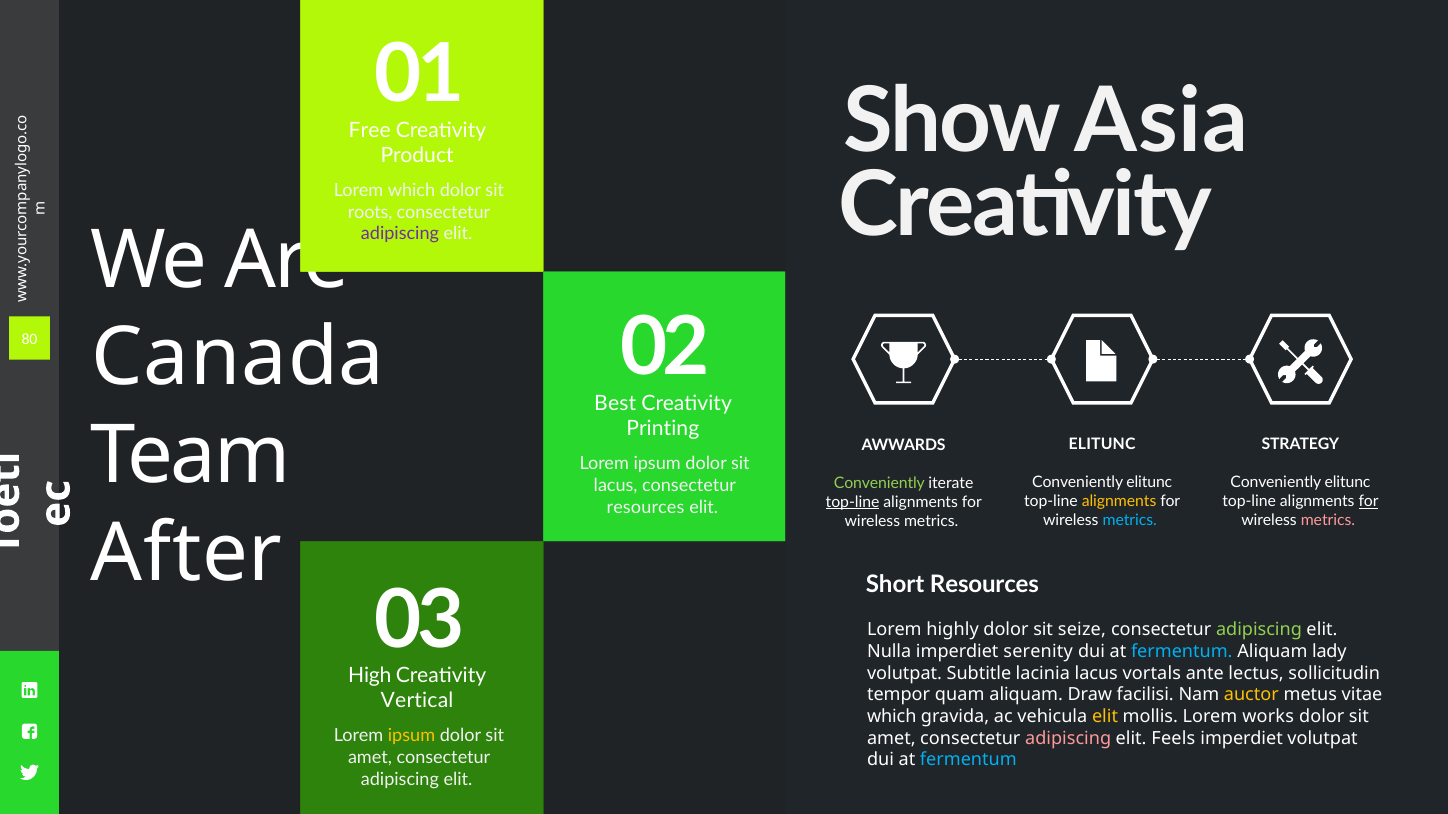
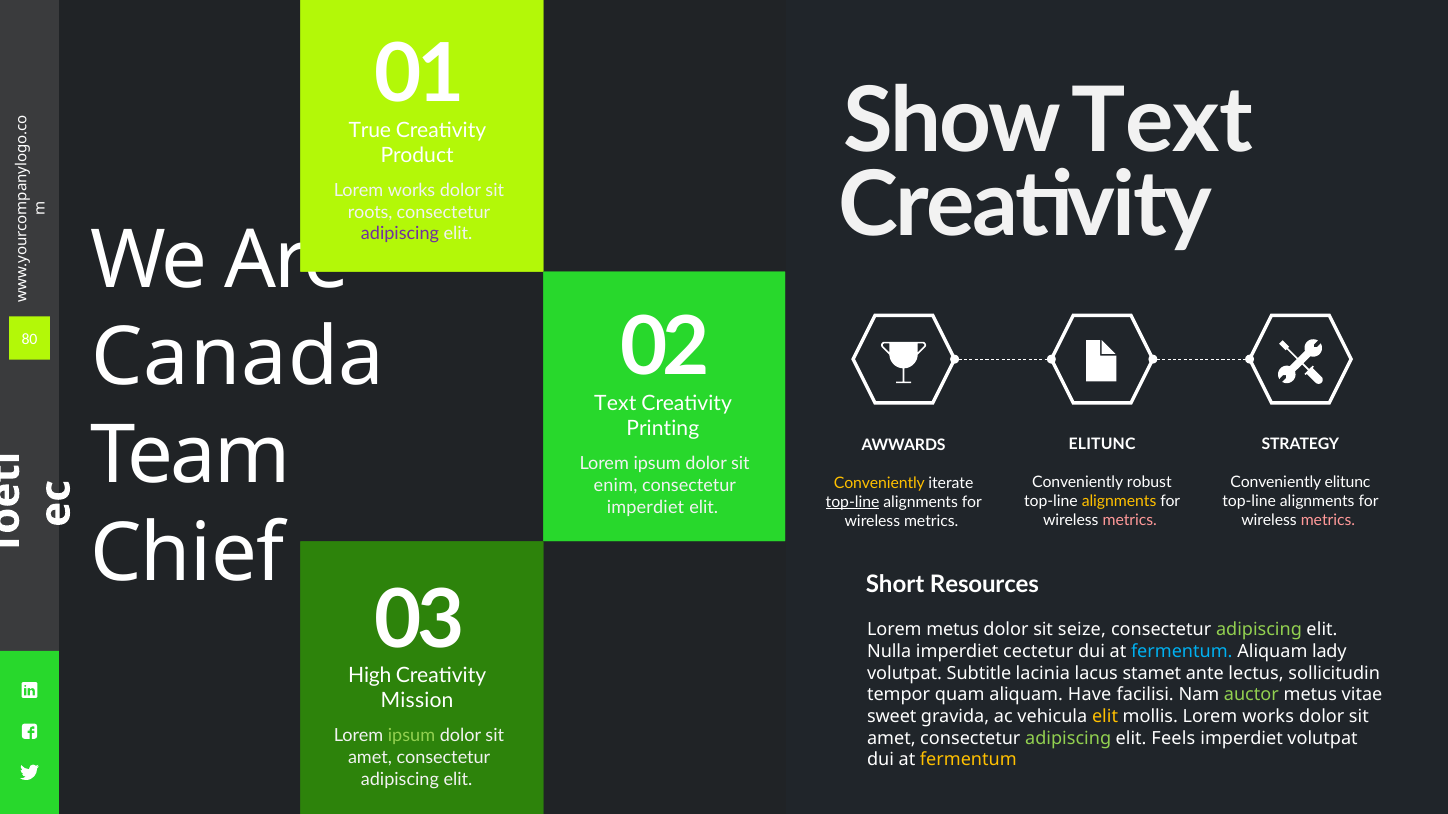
Show Asia: Asia -> Text
Free: Free -> True
which at (412, 191): which -> works
Best at (615, 404): Best -> Text
elitunc at (1149, 483): elitunc -> robust
Conveniently at (879, 483) colour: light green -> yellow
lacus at (616, 486): lacus -> enim
for at (1369, 502) underline: present -> none
resources at (646, 507): resources -> imperdiet
metrics at (1130, 521) colour: light blue -> pink
After: After -> Chief
Lorem highly: highly -> metus
serenity: serenity -> cectetur
vortals: vortals -> stamet
Draw: Draw -> Have
auctor colour: yellow -> light green
Vertical: Vertical -> Mission
which at (892, 717): which -> sweet
ipsum at (412, 736) colour: yellow -> light green
adipiscing at (1068, 739) colour: pink -> light green
fermentum at (968, 760) colour: light blue -> yellow
